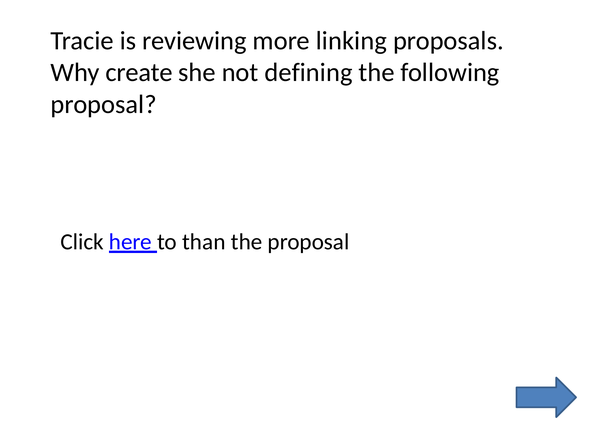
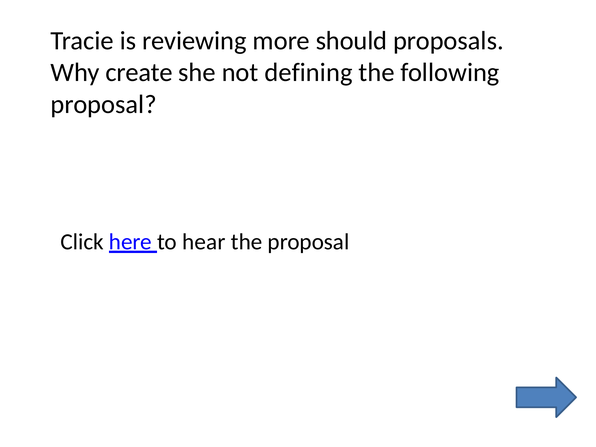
linking: linking -> should
than: than -> hear
